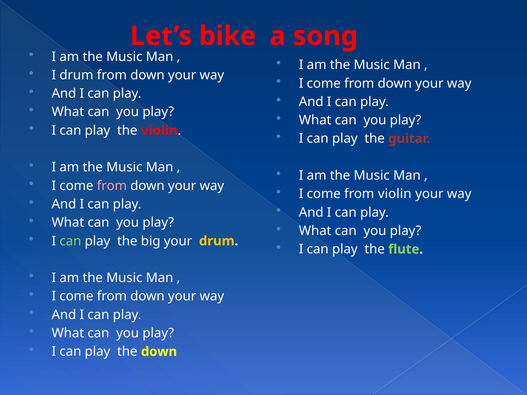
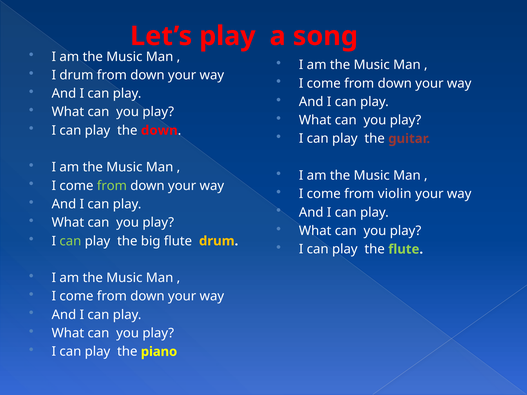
bike at (227, 36): bike -> play
the violin: violin -> down
from at (112, 186) colour: pink -> light green
big your: your -> flute
the down: down -> piano
